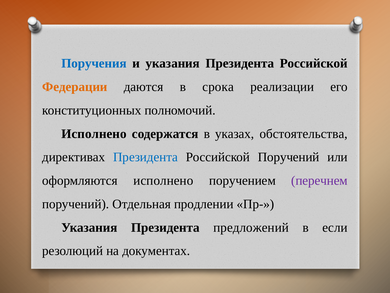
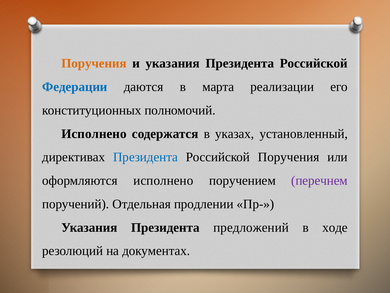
Поручения at (94, 63) colour: blue -> orange
Федерации colour: orange -> blue
срока: срока -> марта
обстоятельства: обстоятельства -> установленный
Российской Поручений: Поручений -> Поручения
если: если -> ходе
